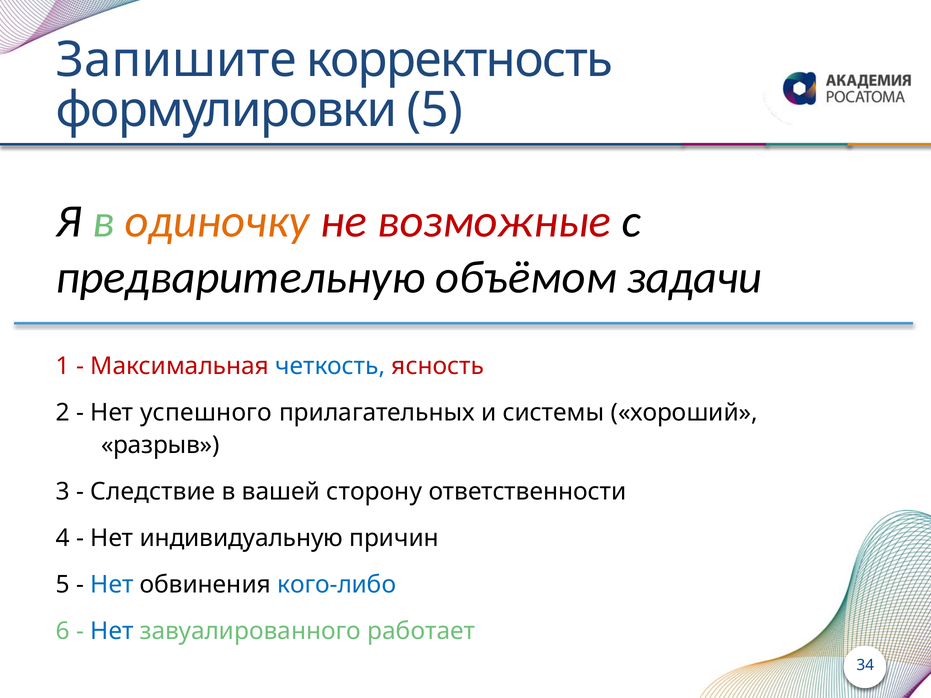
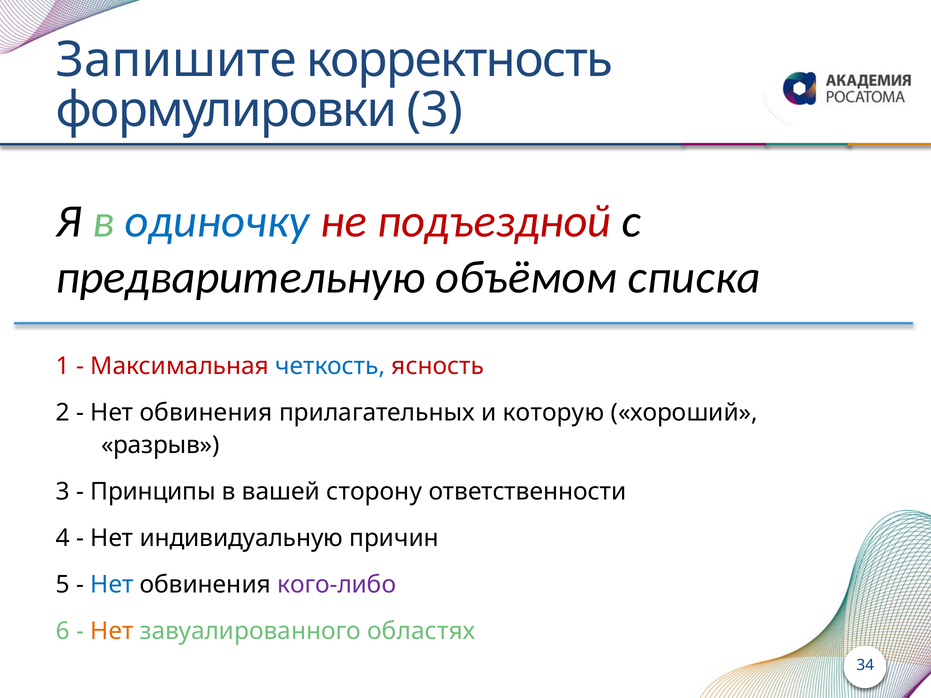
формулировки 5: 5 -> 3
одиночку colour: orange -> blue
возможные: возможные -> подъездной
задачи: задачи -> списка
успешного at (206, 413): успешного -> обвинения
системы: системы -> которую
Следствие: Следствие -> Принципы
кого-либо colour: blue -> purple
Нет at (112, 632) colour: blue -> orange
работает: работает -> областях
